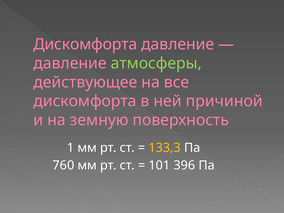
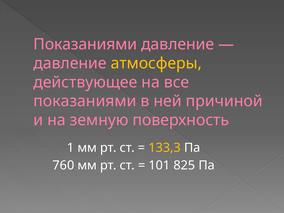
Дискомфорта at (85, 44): Дискомфорта -> Показаниями
атмосферы colour: light green -> yellow
дискомфорта at (85, 101): дискомфорта -> показаниями
396: 396 -> 825
